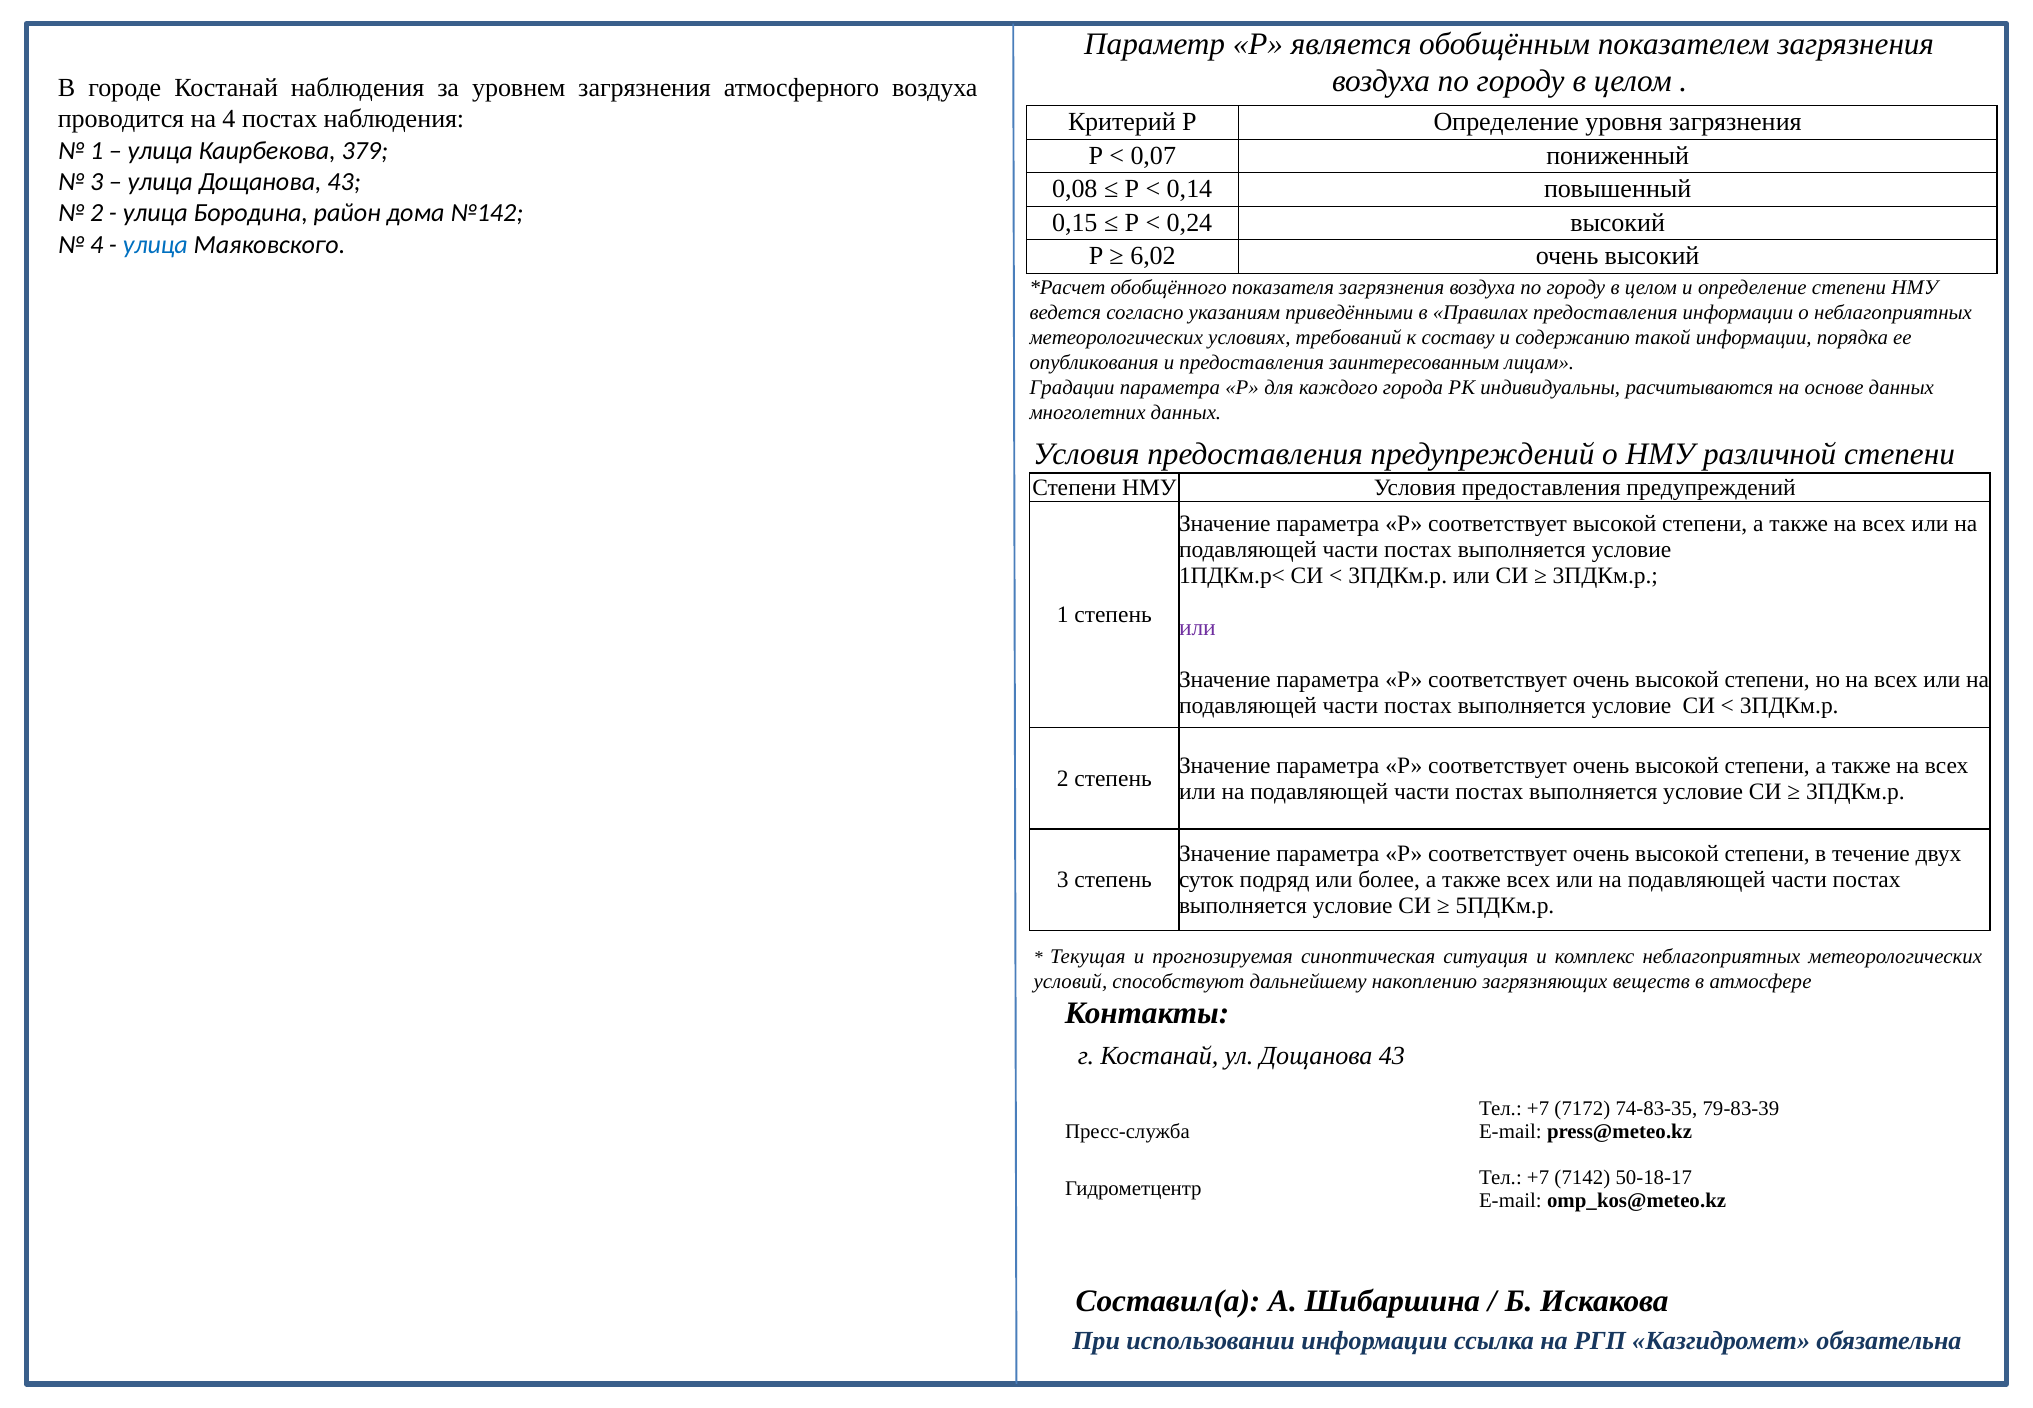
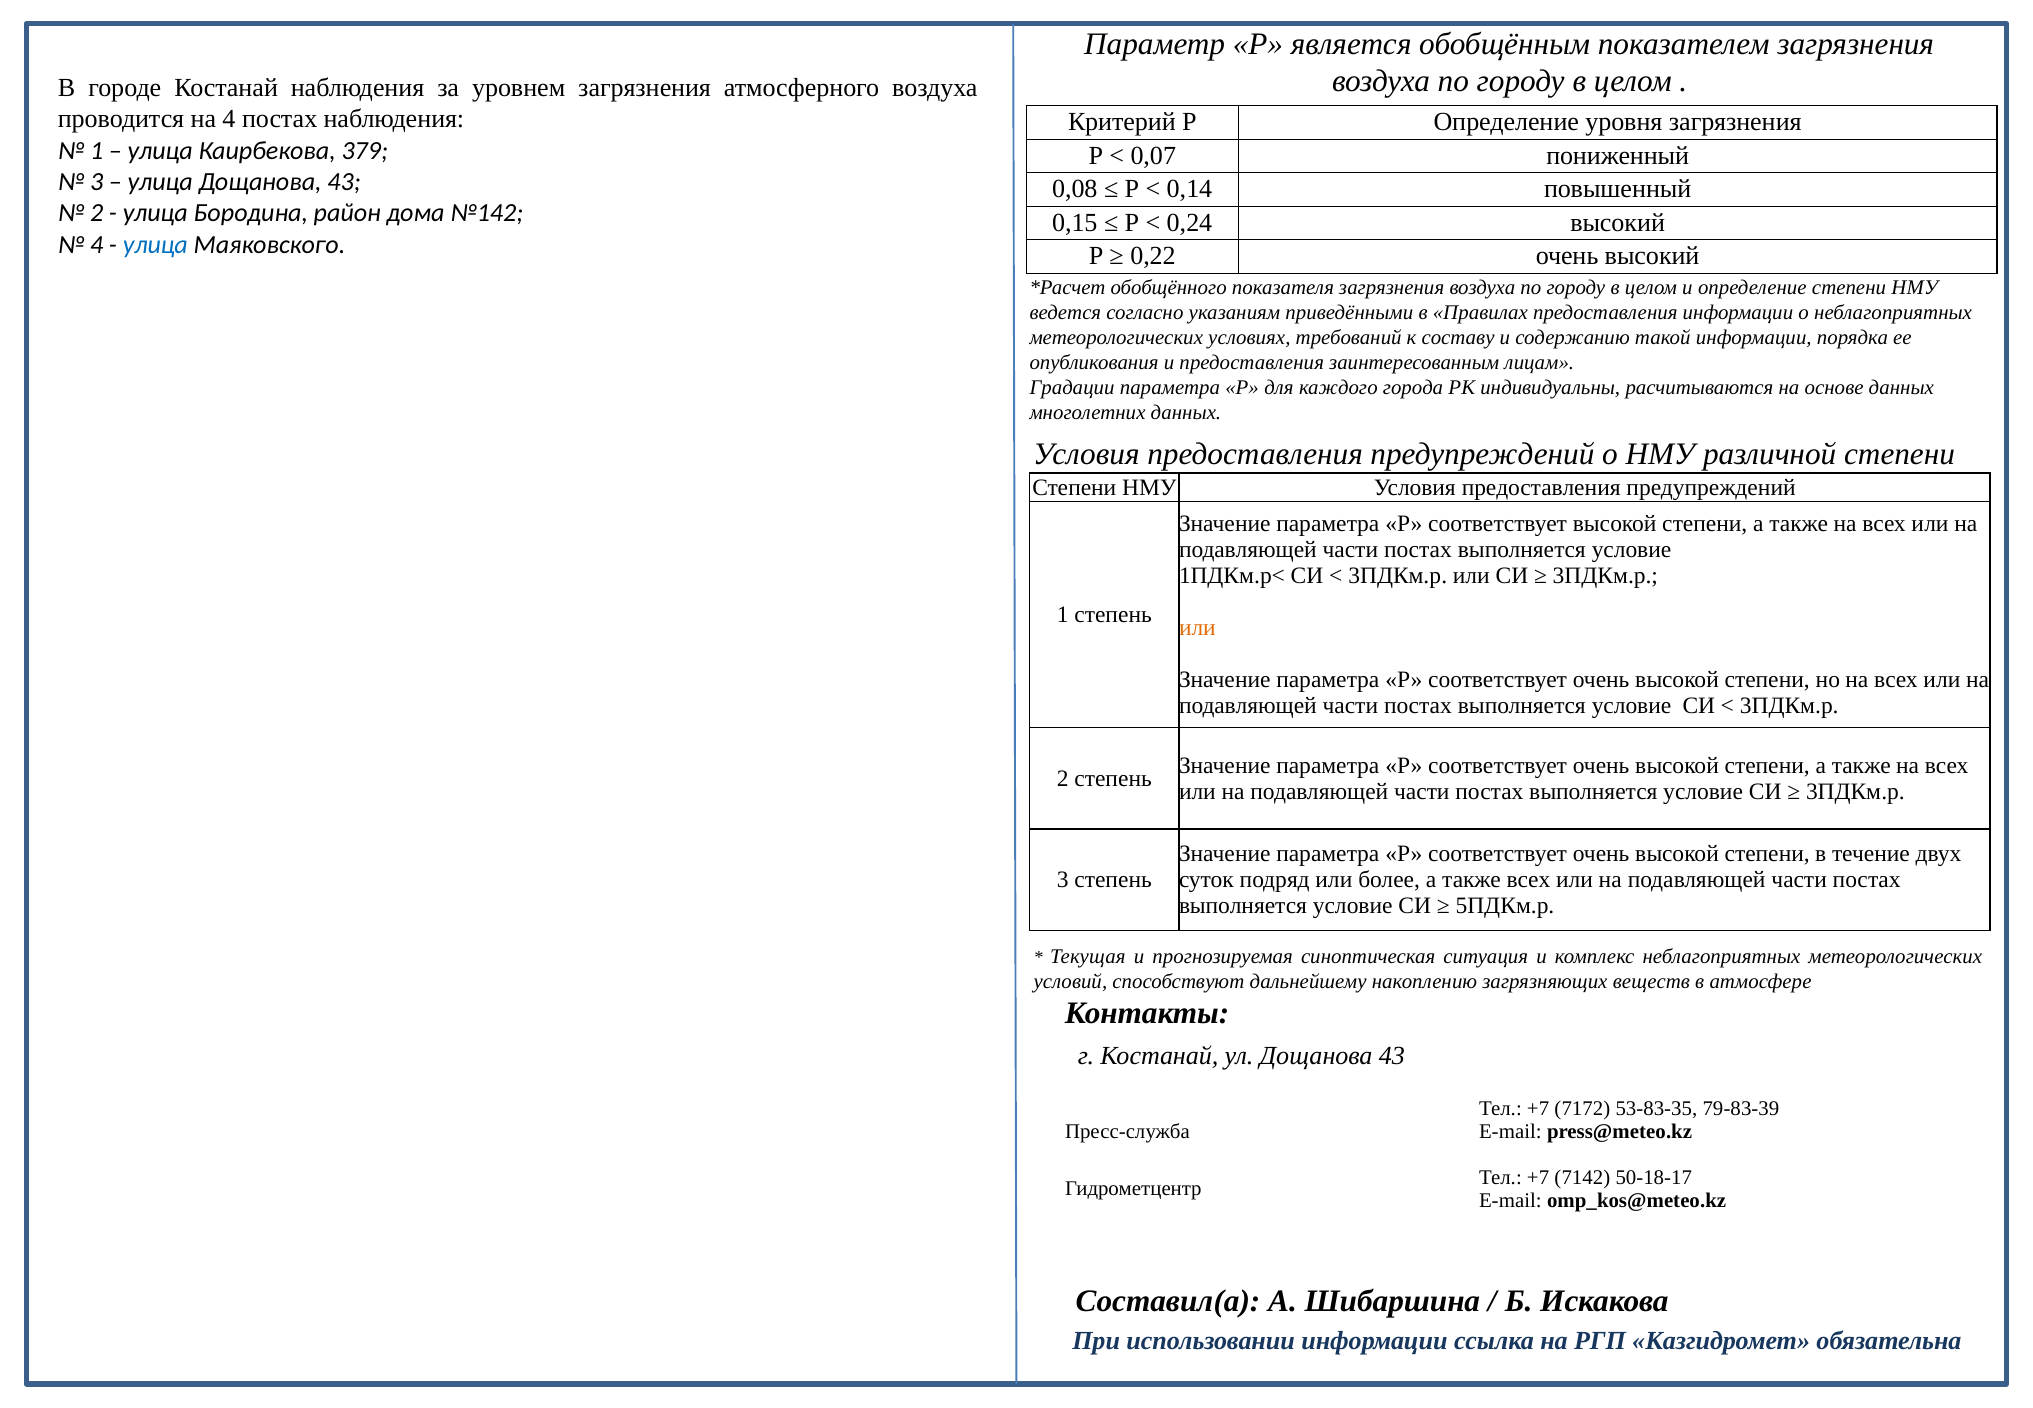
6,02: 6,02 -> 0,22
или at (1197, 627) colour: purple -> orange
74-83-35: 74-83-35 -> 53-83-35
